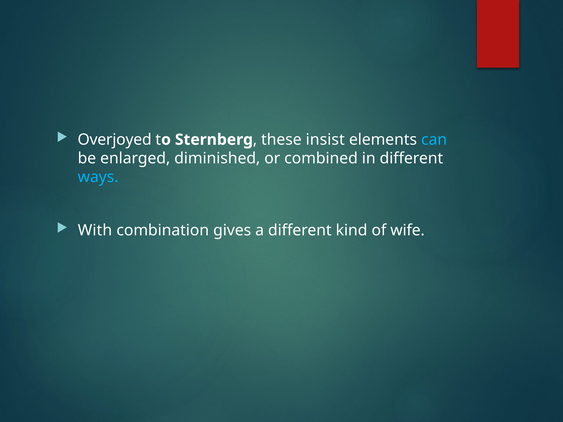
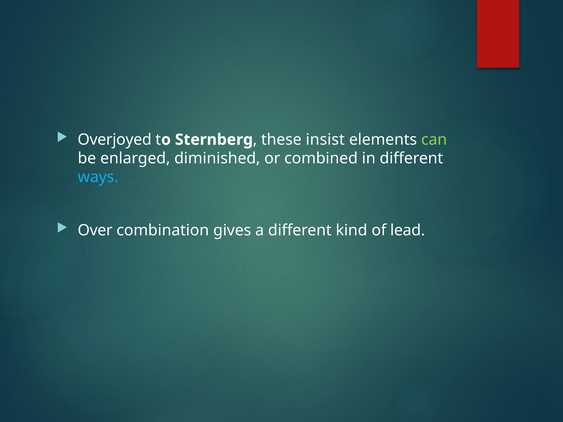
can colour: light blue -> light green
With: With -> Over
wife: wife -> lead
